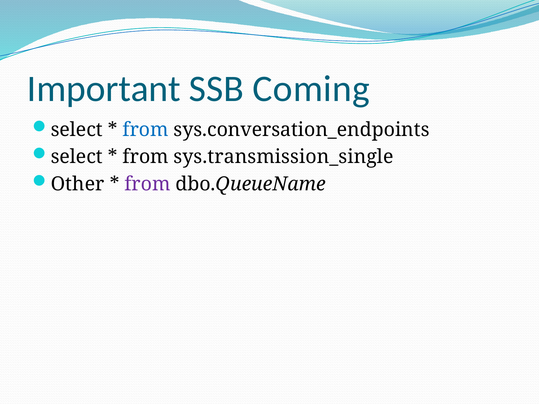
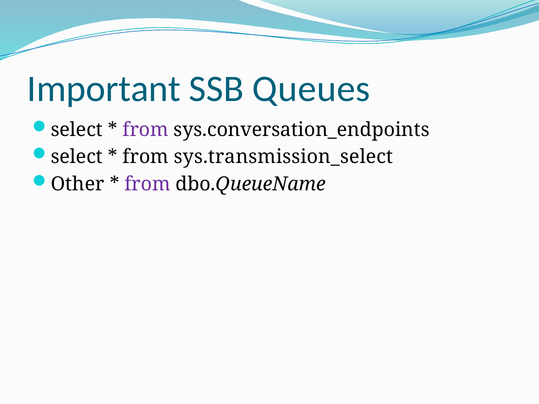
Coming: Coming -> Queues
from at (146, 130) colour: blue -> purple
sys.transmission_single: sys.transmission_single -> sys.transmission_select
